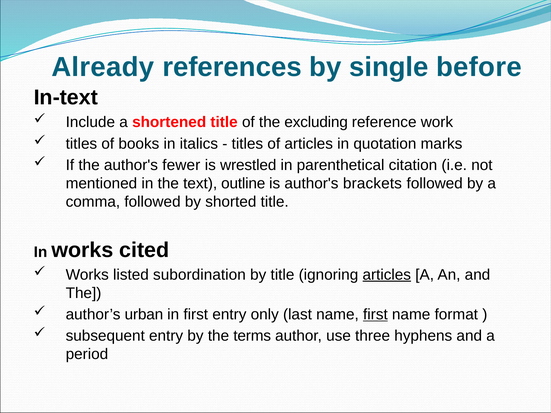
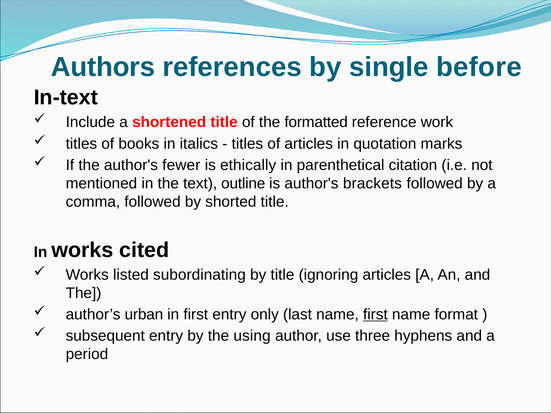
Already: Already -> Authors
excluding: excluding -> formatted
wrestled: wrestled -> ethically
subordination: subordination -> subordinating
articles at (387, 275) underline: present -> none
terms: terms -> using
